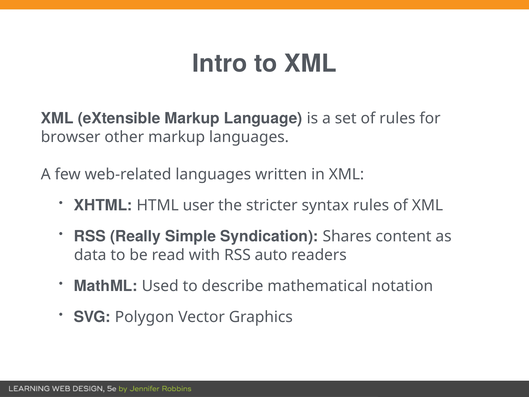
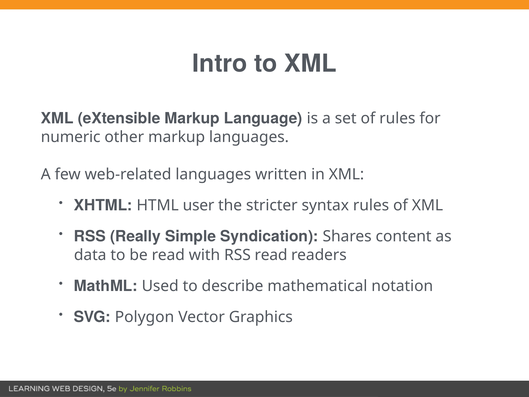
browser: browser -> numeric
RSS auto: auto -> read
